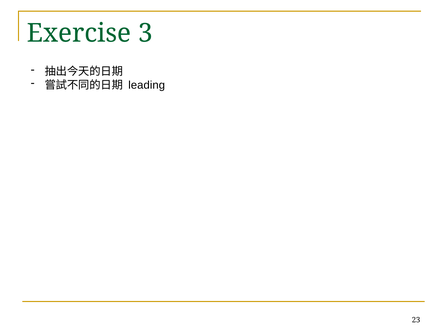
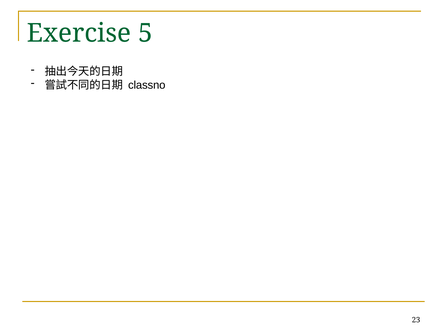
3: 3 -> 5
leading: leading -> classno
